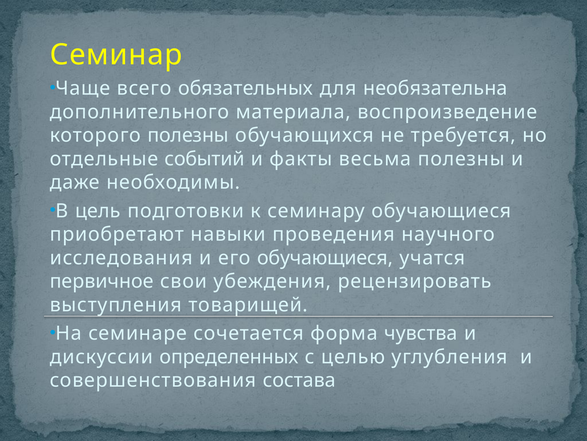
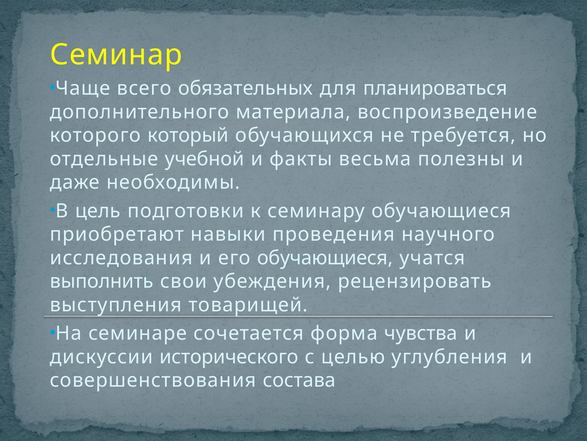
необязательна: необязательна -> планироваться
которого полезны: полезны -> который
событий: событий -> учебной
первичное: первичное -> выполнить
определенных: определенных -> исторического
